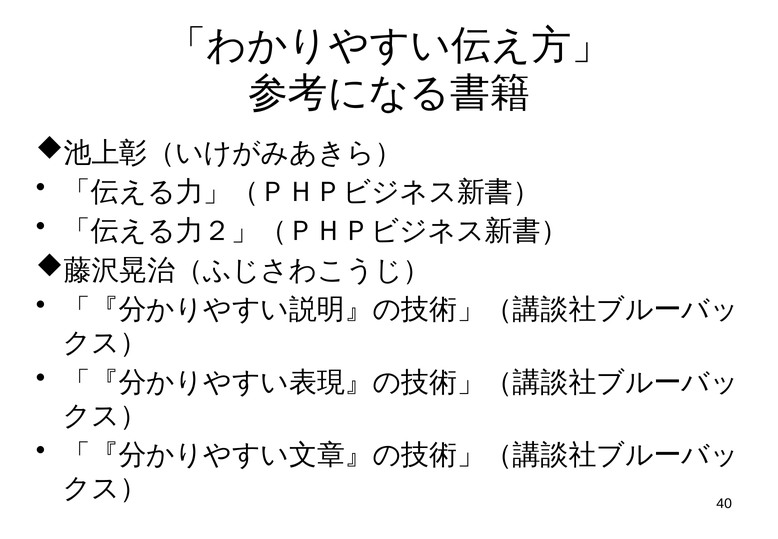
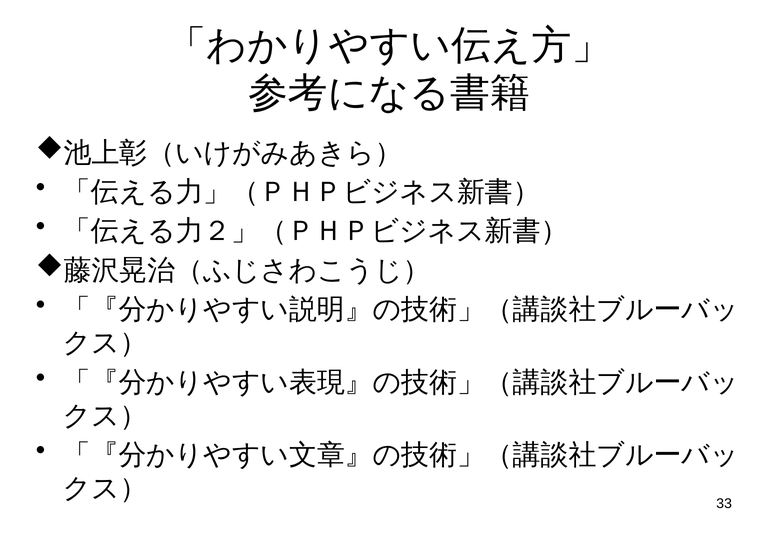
40: 40 -> 33
